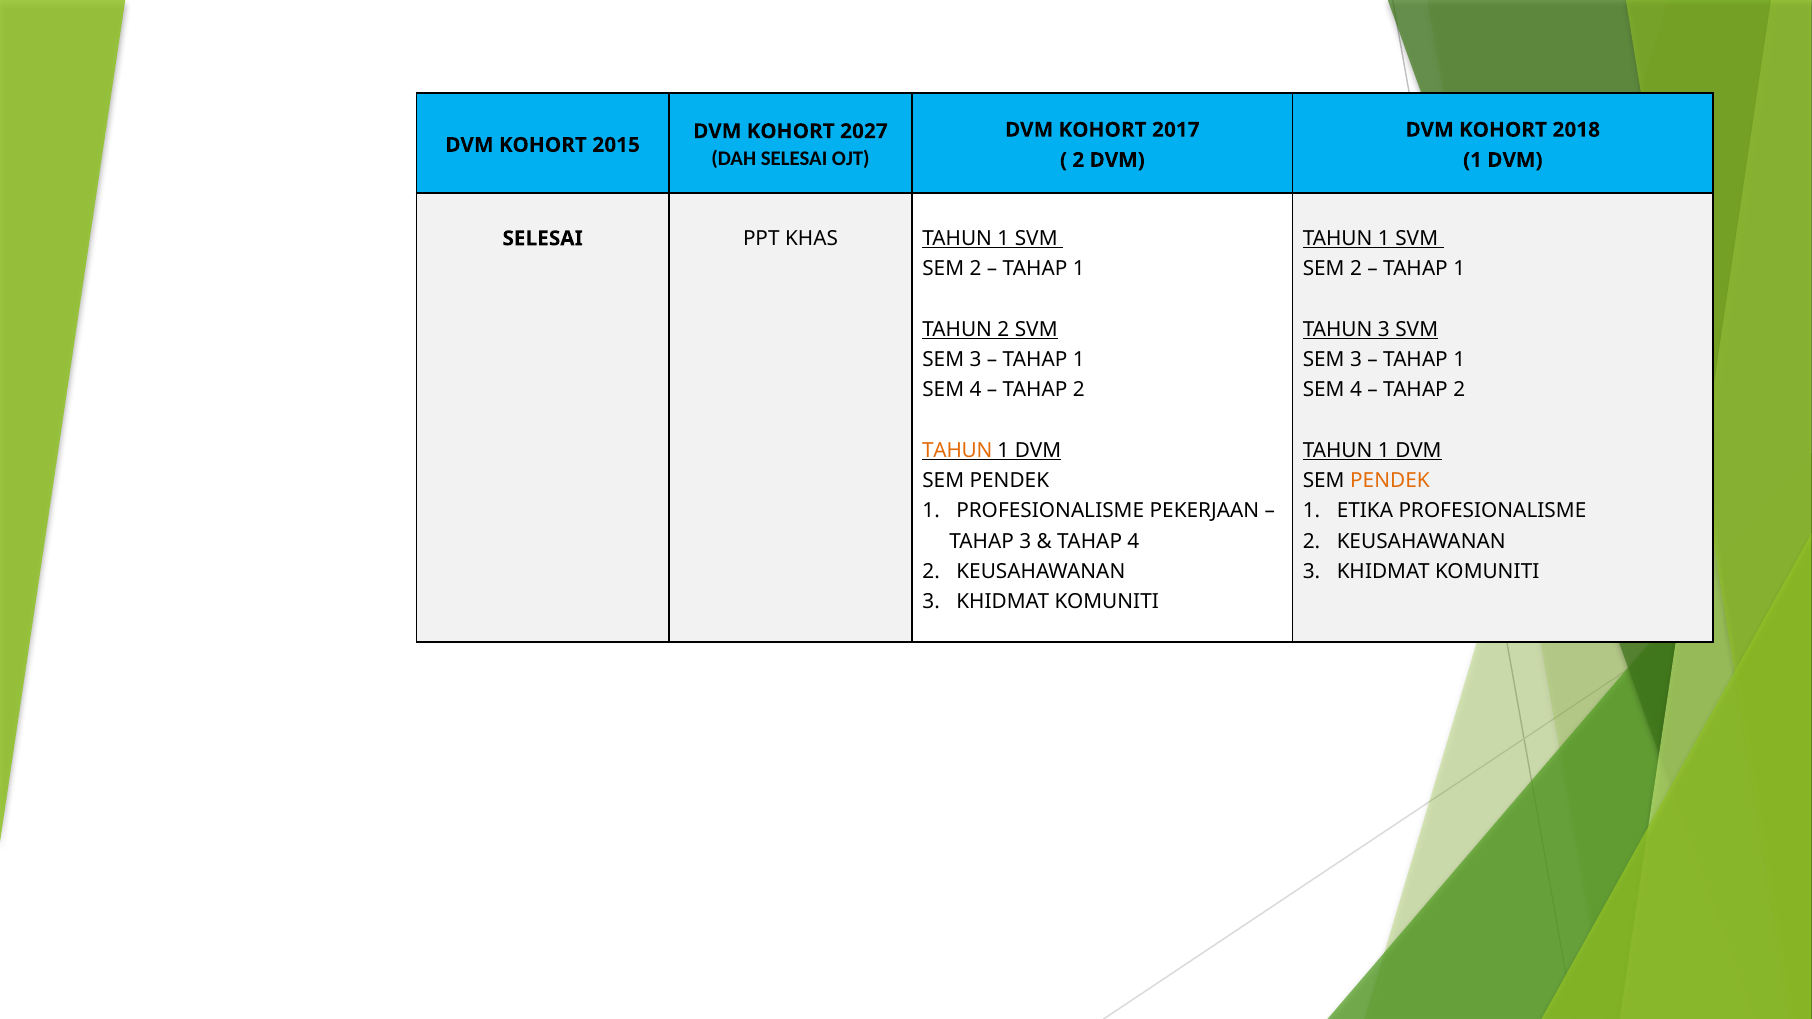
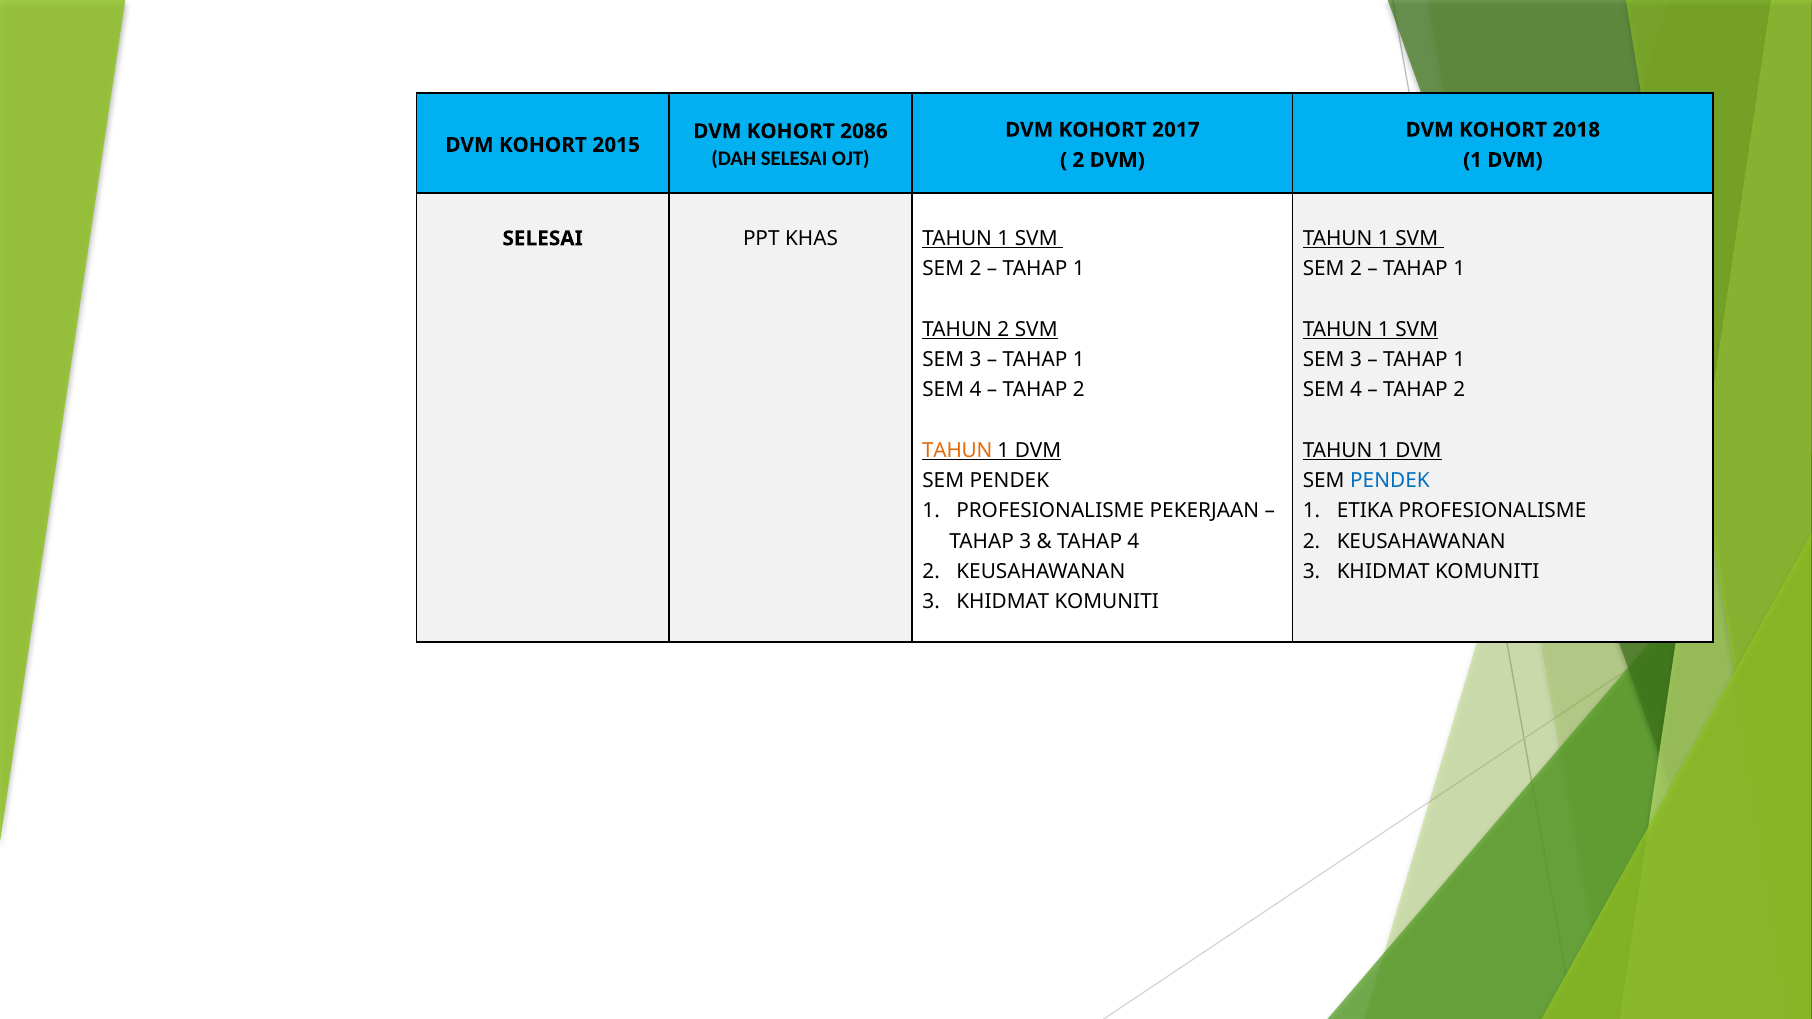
2027: 2027 -> 2086
3 at (1384, 329): 3 -> 1
PENDEK at (1390, 481) colour: orange -> blue
